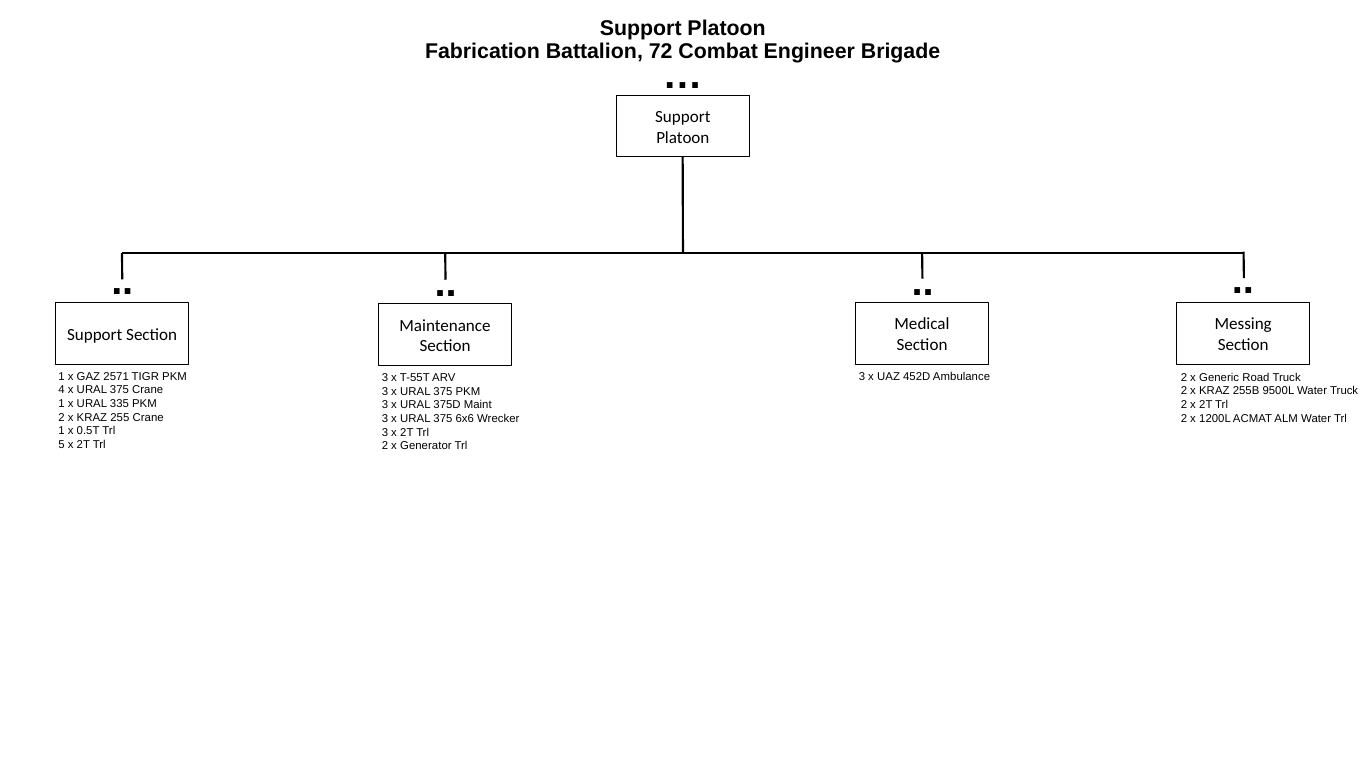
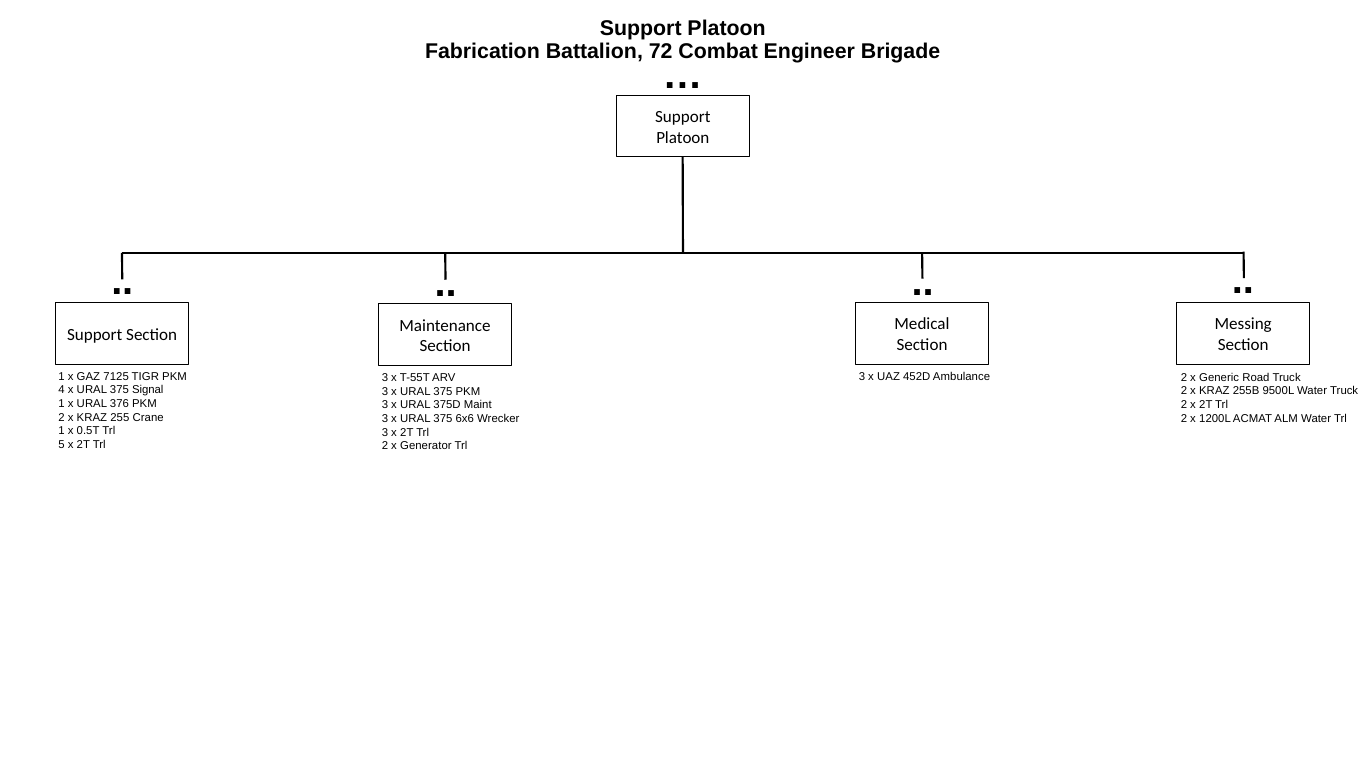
2571: 2571 -> 7125
375 Crane: Crane -> Signal
335: 335 -> 376
